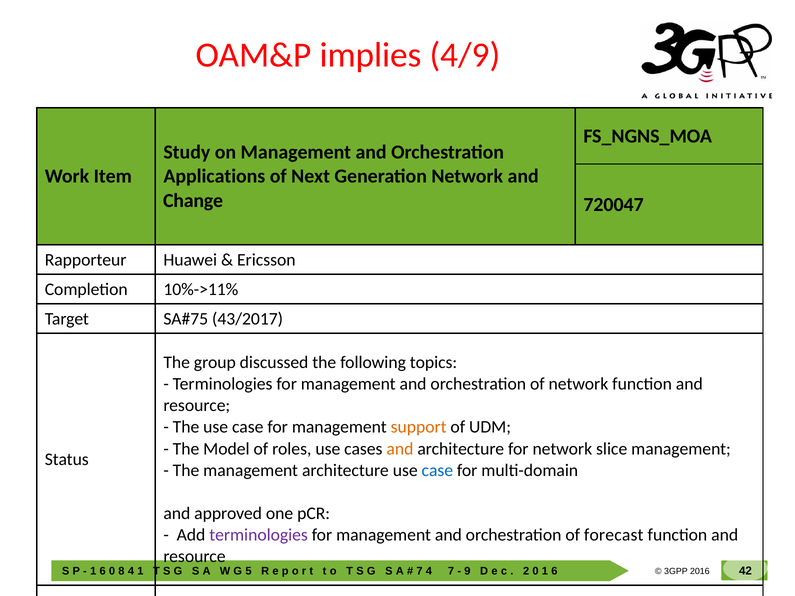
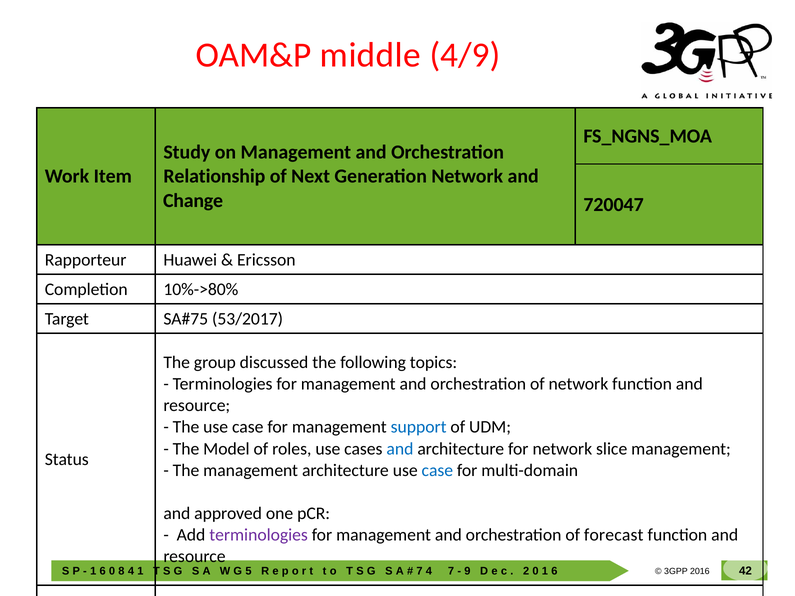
implies: implies -> middle
Applications: Applications -> Relationship
10%->11%: 10%->11% -> 10%->80%
43/2017: 43/2017 -> 53/2017
support colour: orange -> blue
and at (400, 449) colour: orange -> blue
